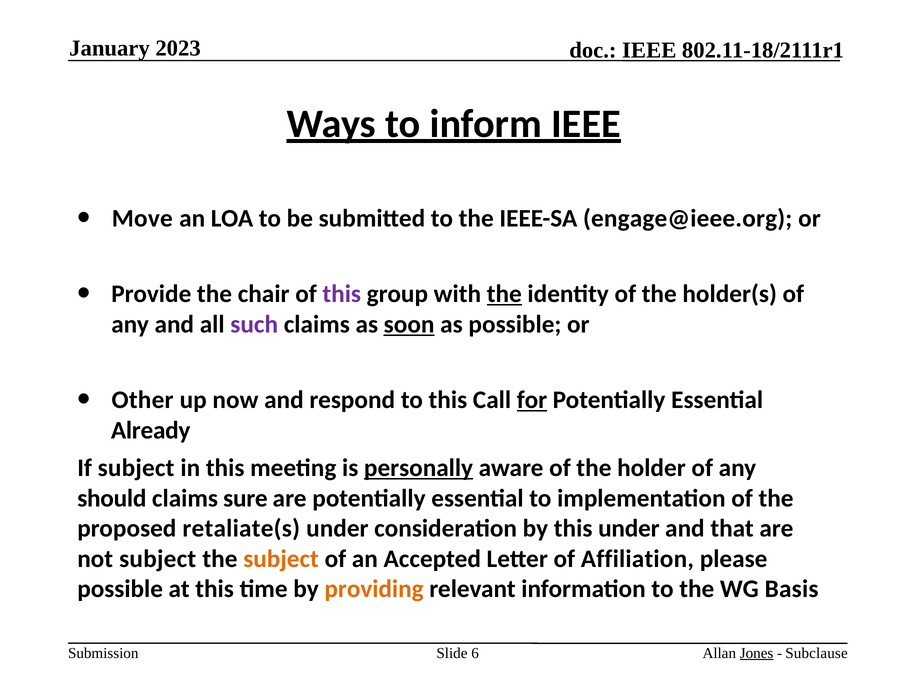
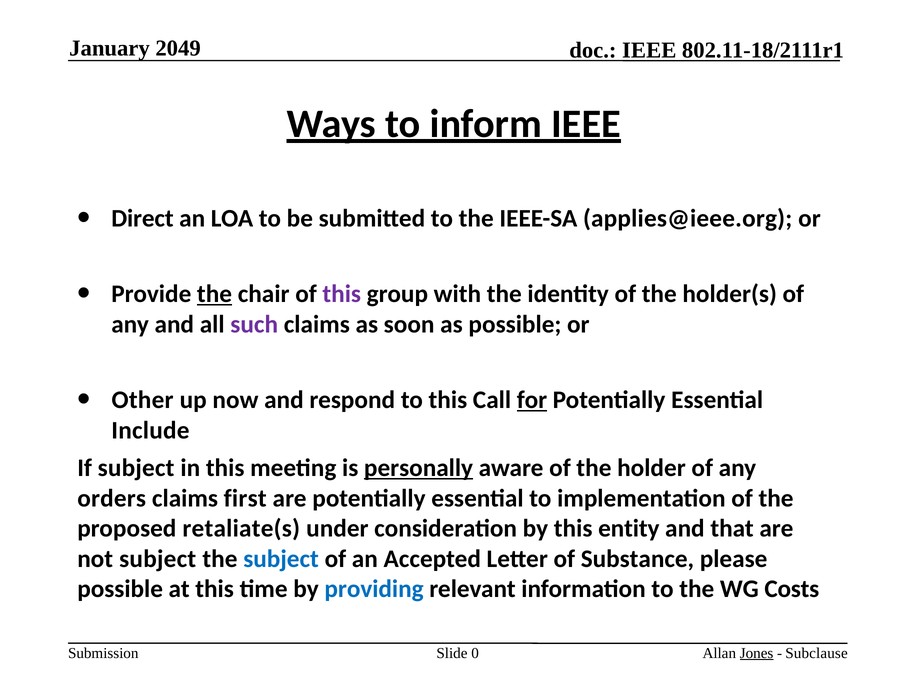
2023: 2023 -> 2049
Move: Move -> Direct
engage@ieee.org: engage@ieee.org -> applies@ieee.org
the at (214, 294) underline: none -> present
the at (504, 294) underline: present -> none
soon underline: present -> none
Already: Already -> Include
should: should -> orders
sure: sure -> first
this under: under -> entity
subject at (281, 559) colour: orange -> blue
Affiliation: Affiliation -> Substance
providing colour: orange -> blue
Basis: Basis -> Costs
6: 6 -> 0
